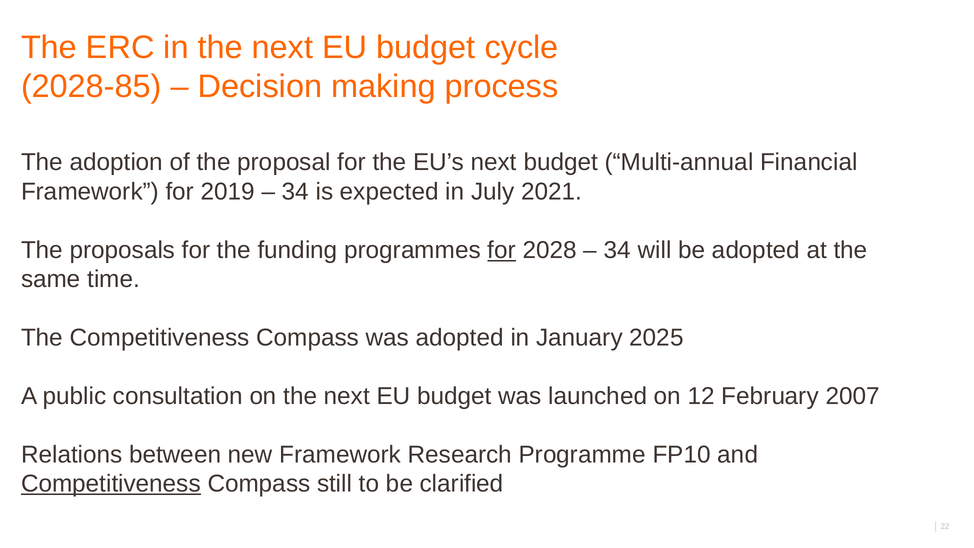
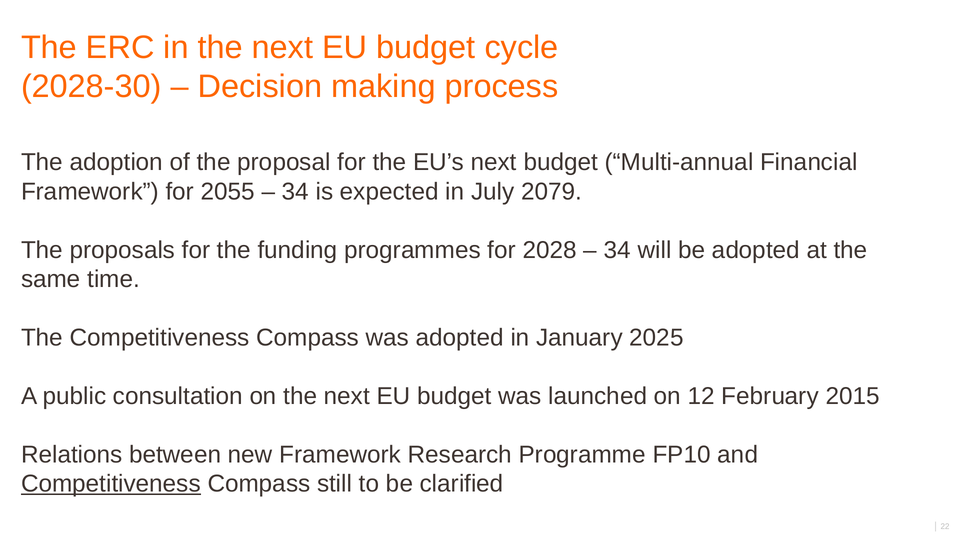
2028-85: 2028-85 -> 2028-30
2019: 2019 -> 2055
2021: 2021 -> 2079
for at (502, 250) underline: present -> none
2007: 2007 -> 2015
